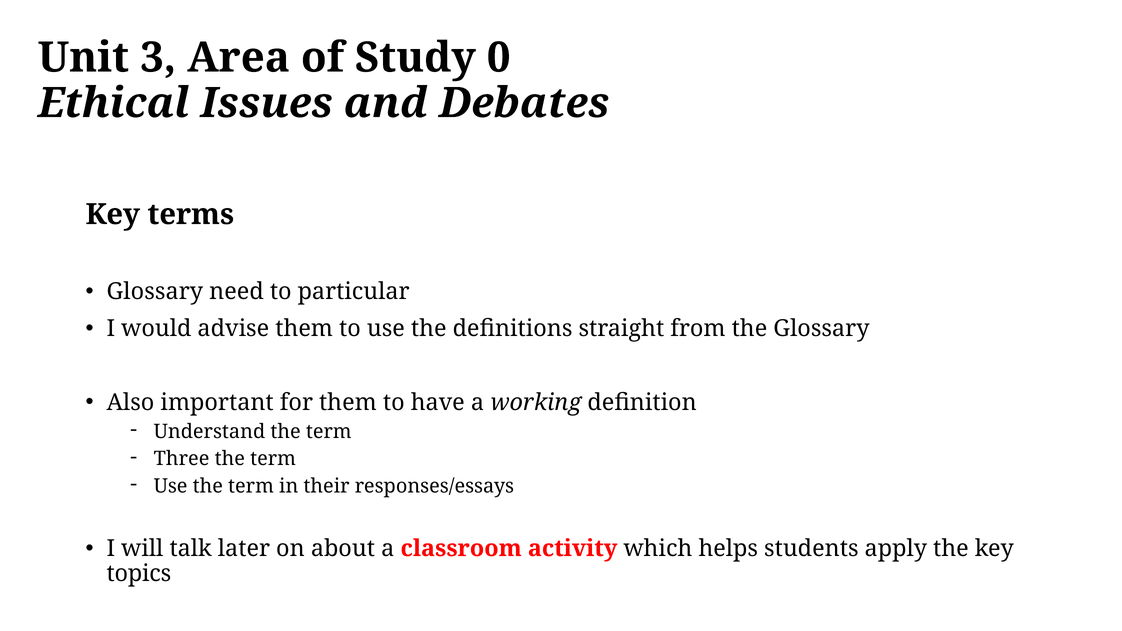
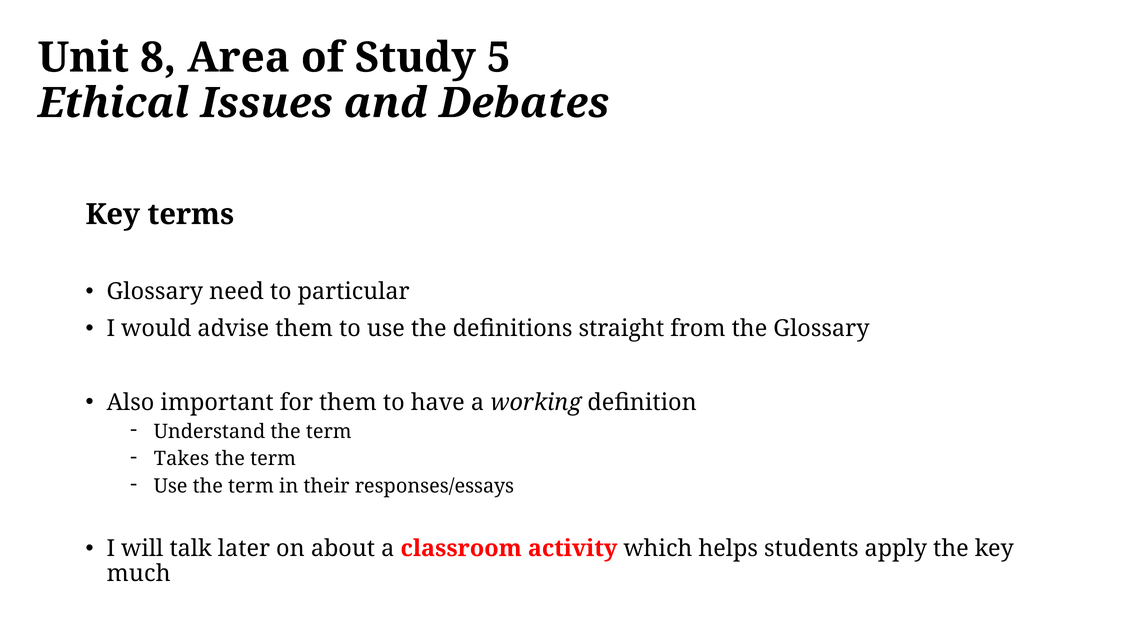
3: 3 -> 8
0: 0 -> 5
Three: Three -> Takes
topics: topics -> much
